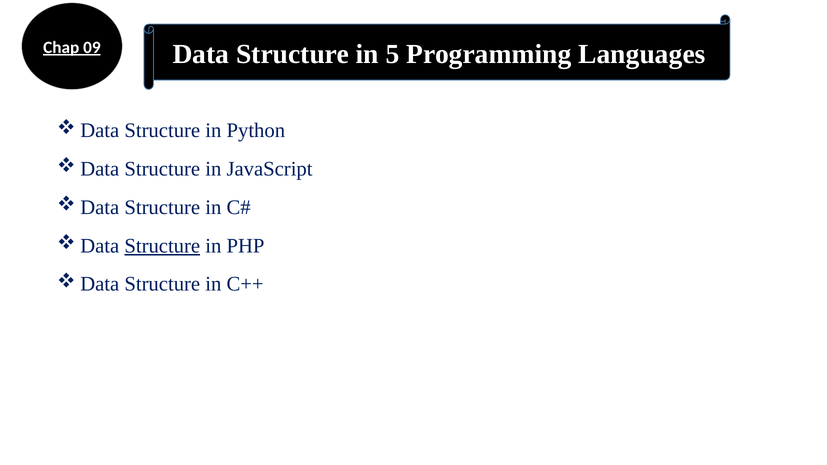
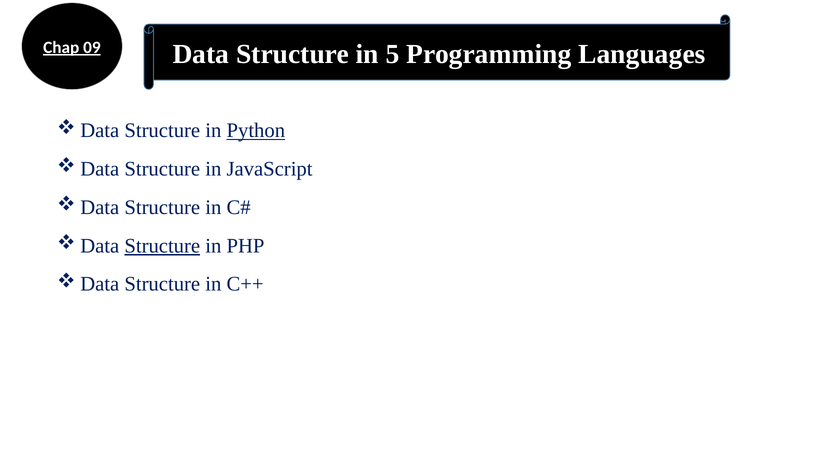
Python underline: none -> present
